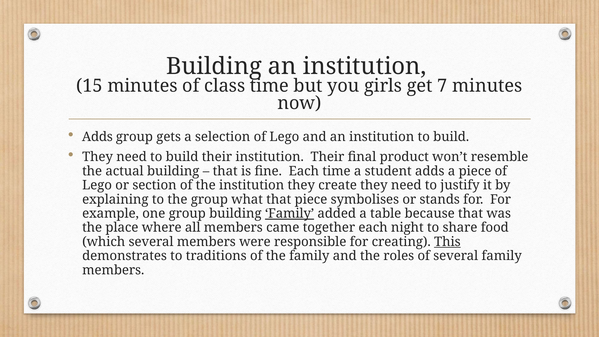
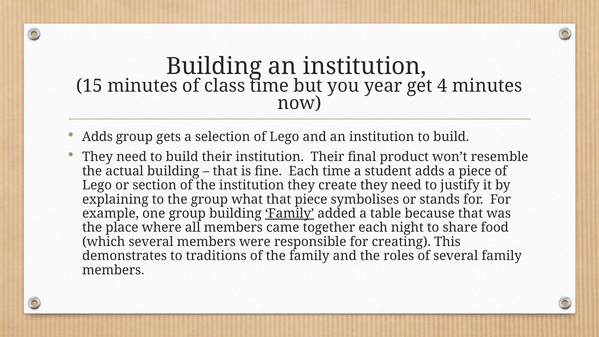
girls: girls -> year
7: 7 -> 4
This underline: present -> none
